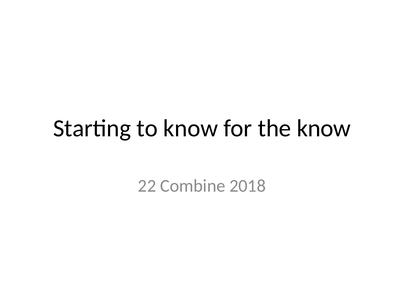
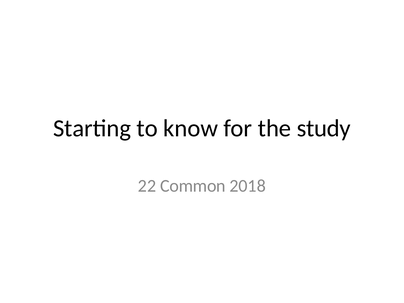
the know: know -> study
Combine: Combine -> Common
